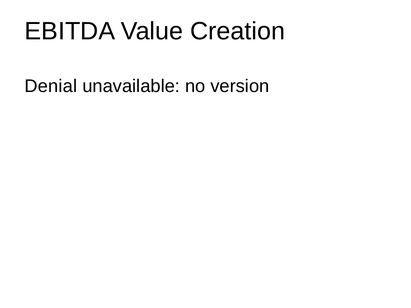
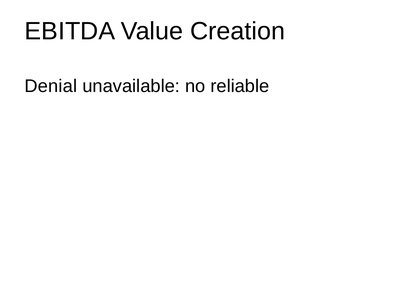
version: version -> reliable
